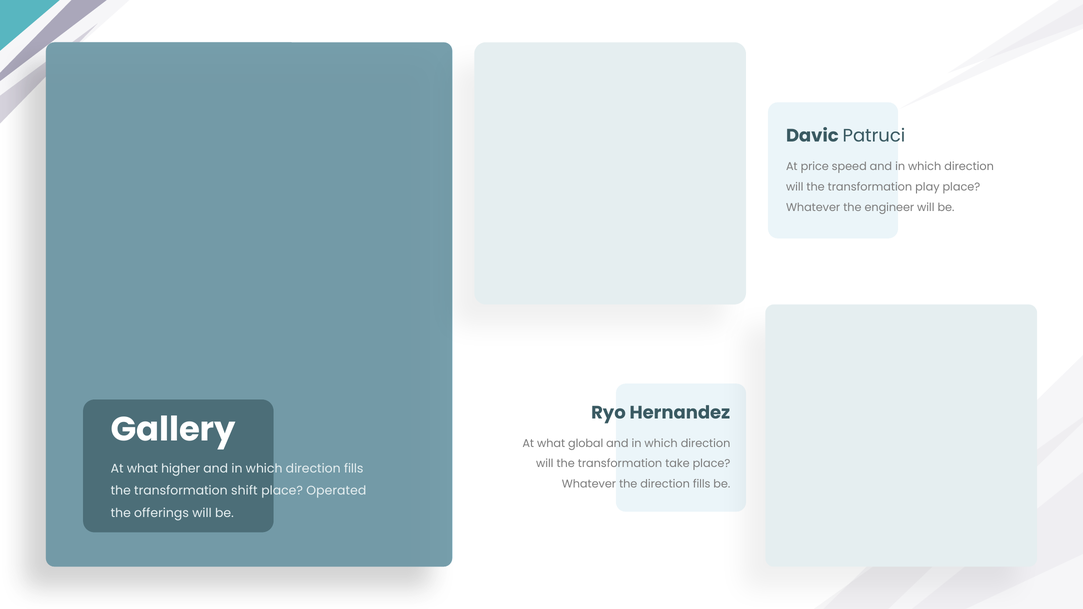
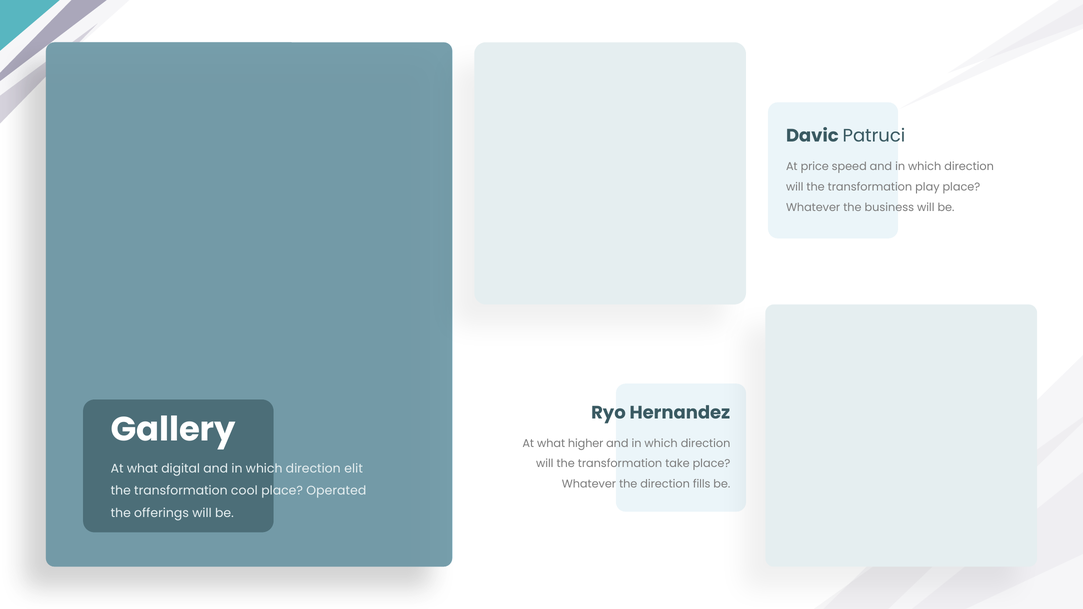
engineer: engineer -> business
global: global -> higher
higher: higher -> digital
which direction fills: fills -> elit
shift: shift -> cool
